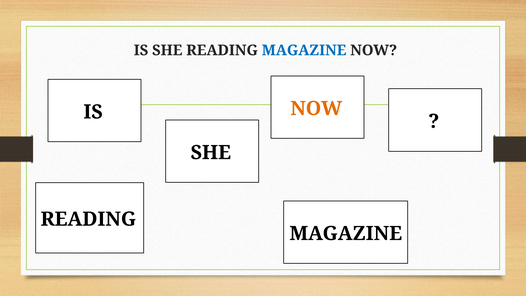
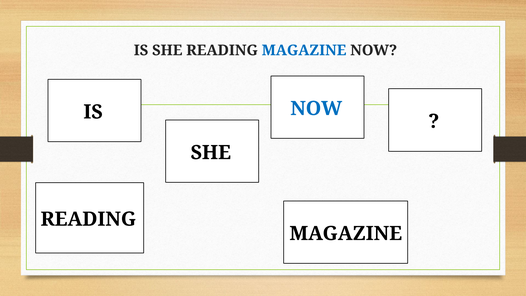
NOW at (316, 108) colour: orange -> blue
